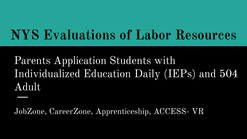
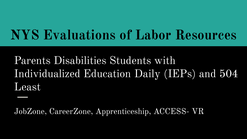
Application: Application -> Disabilities
Adult: Adult -> Least
